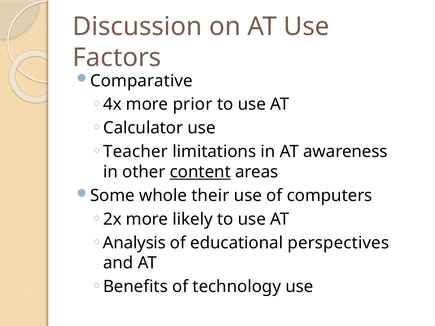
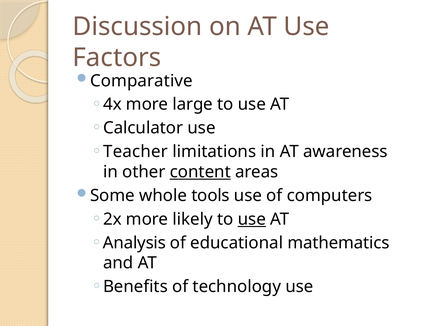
prior: prior -> large
their: their -> tools
use at (252, 219) underline: none -> present
perspectives: perspectives -> mathematics
